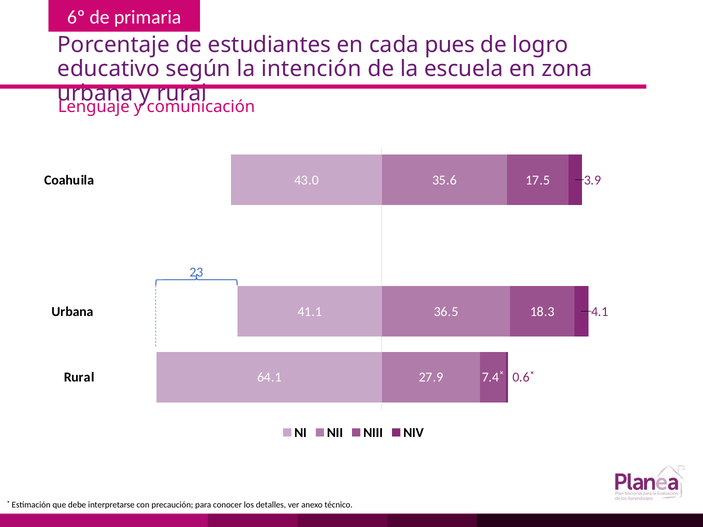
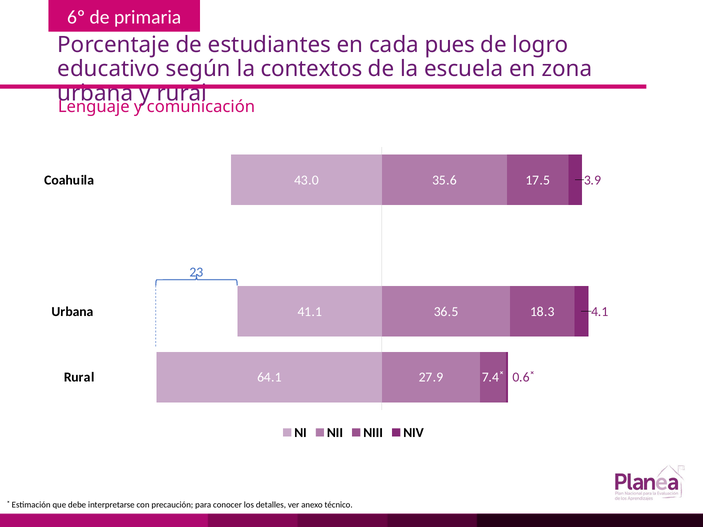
intención: intención -> contextos
